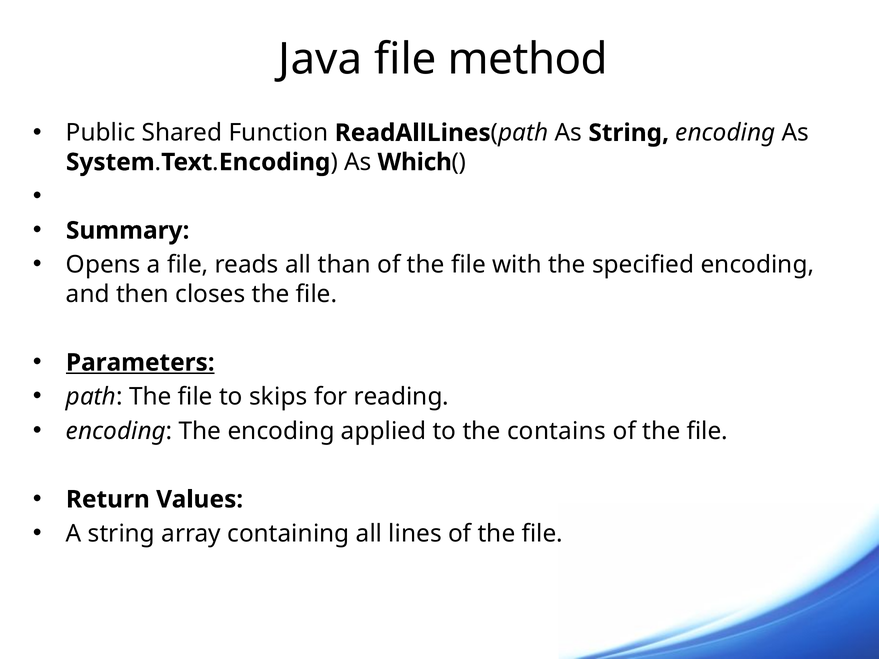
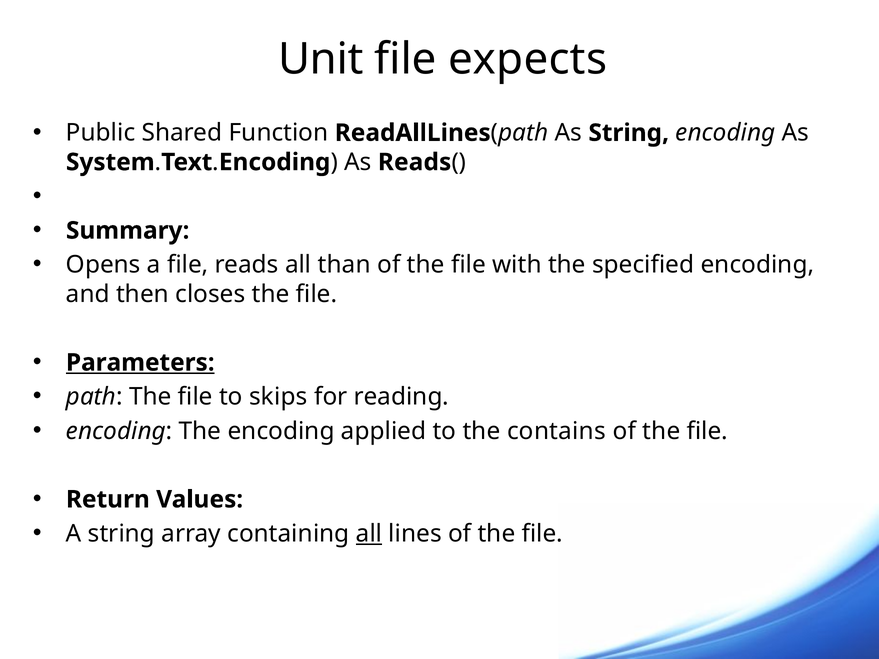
Java: Java -> Unit
method: method -> expects
As Which: Which -> Reads
all at (369, 534) underline: none -> present
